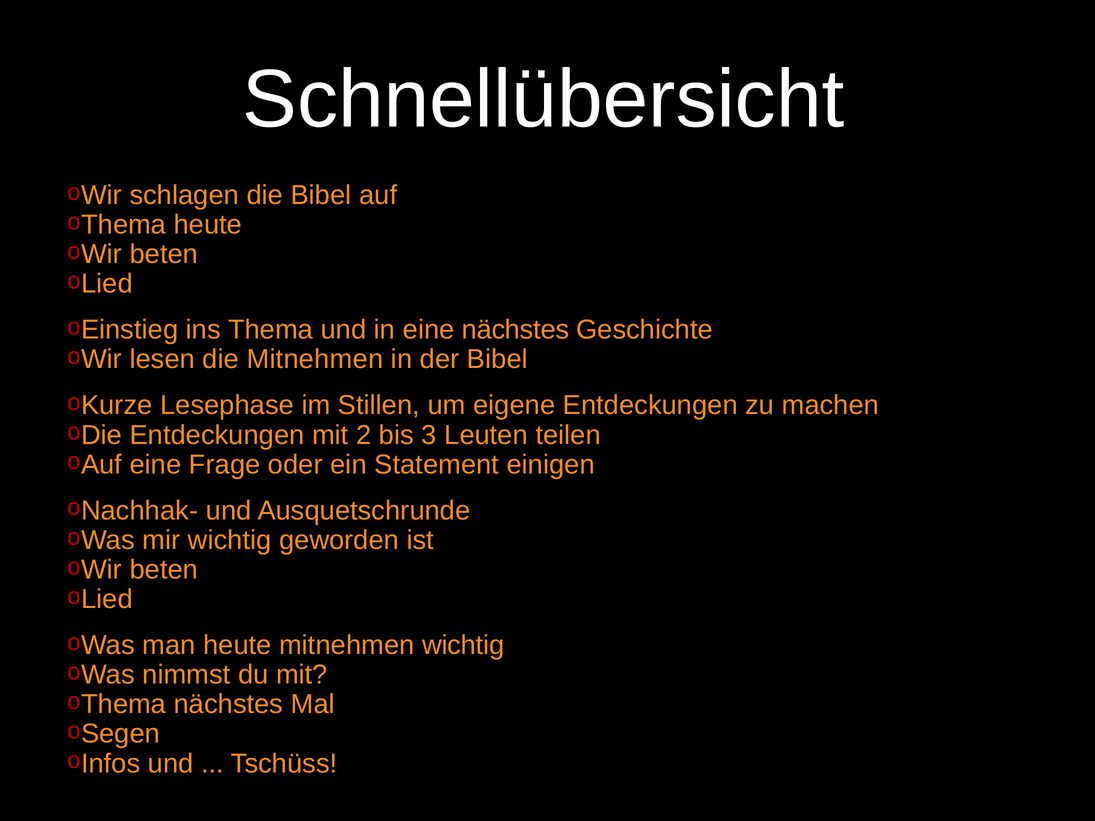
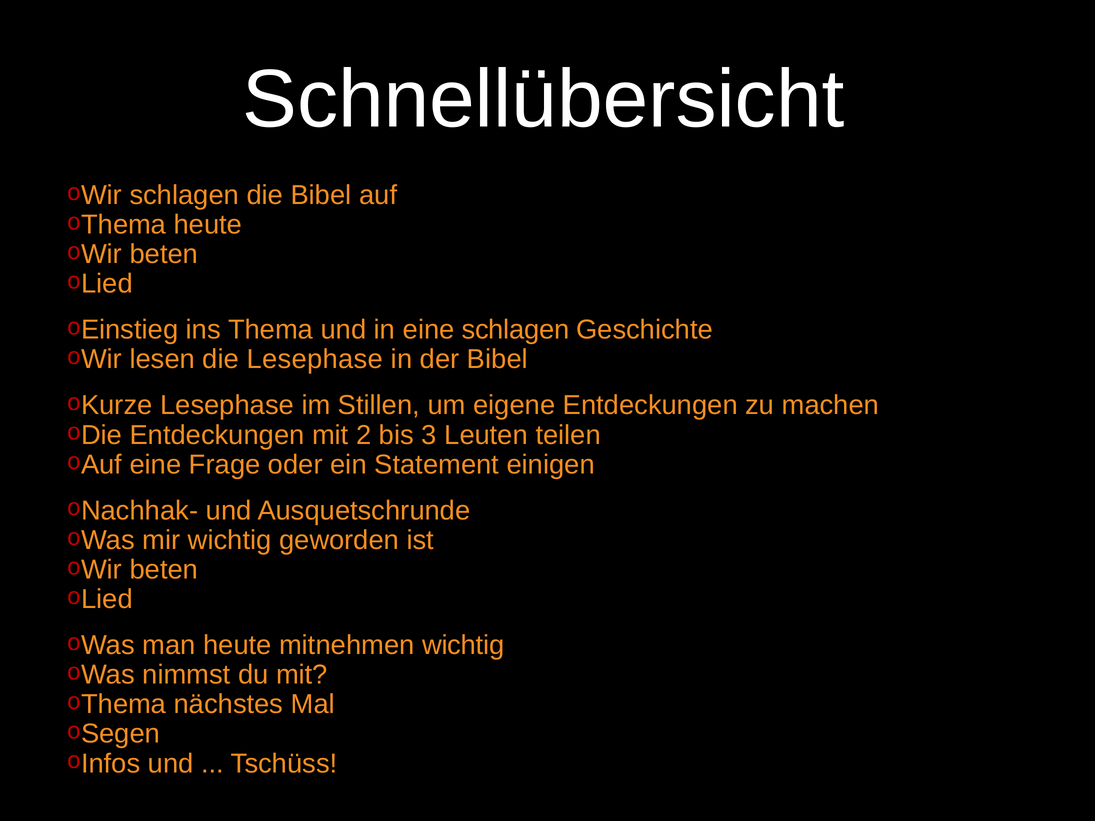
eine nächstes: nächstes -> schlagen
die Mitnehmen: Mitnehmen -> Lesephase
